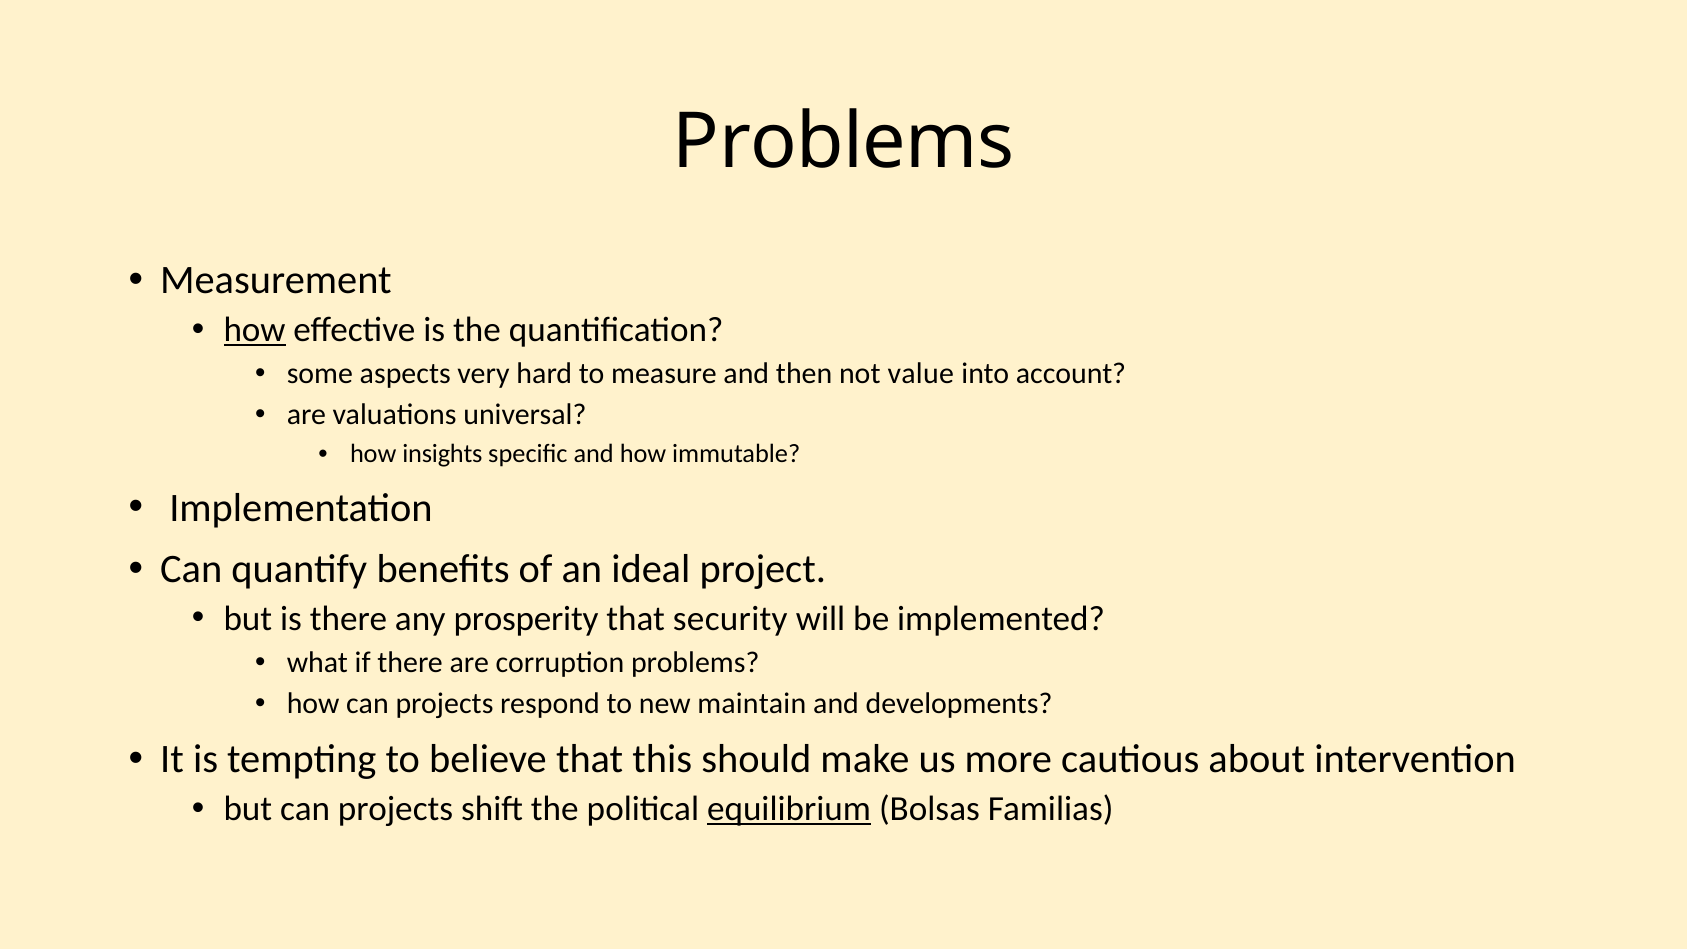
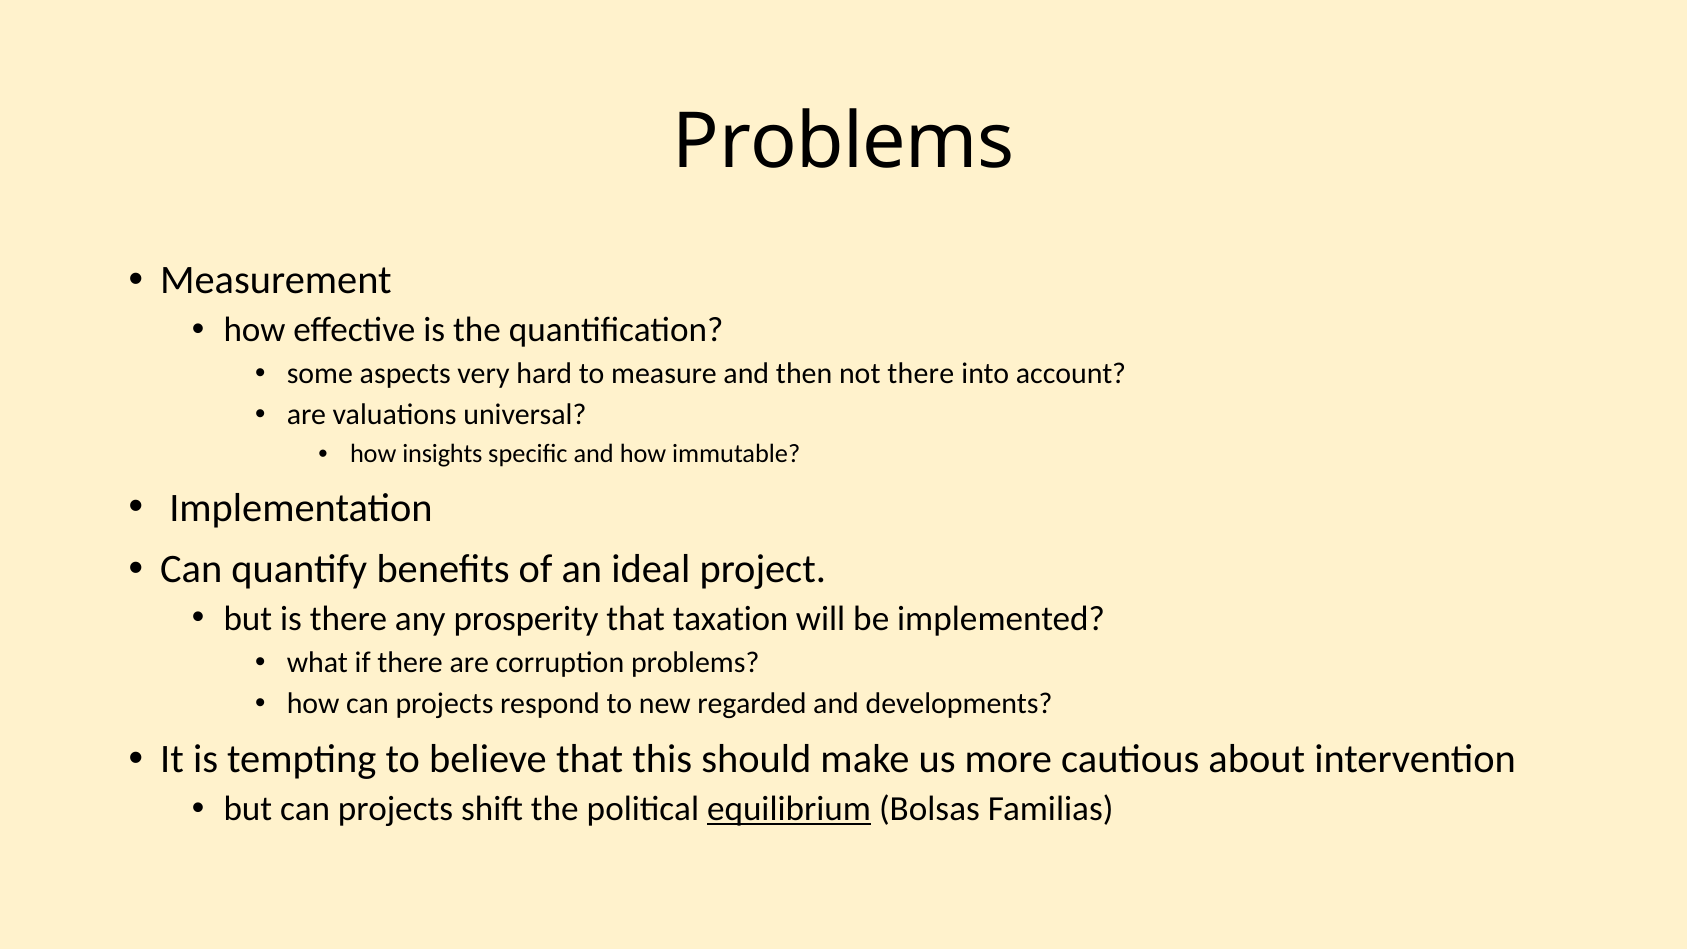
how at (255, 330) underline: present -> none
not value: value -> there
security: security -> taxation
maintain: maintain -> regarded
